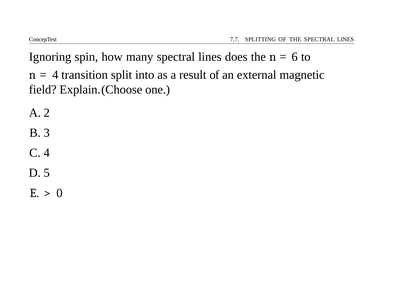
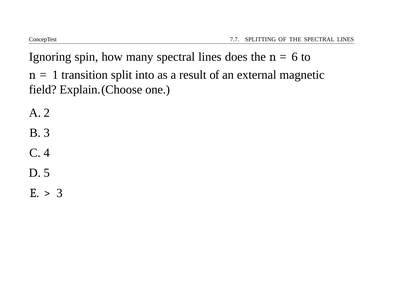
4: 4 -> 1
0: 0 -> 3
